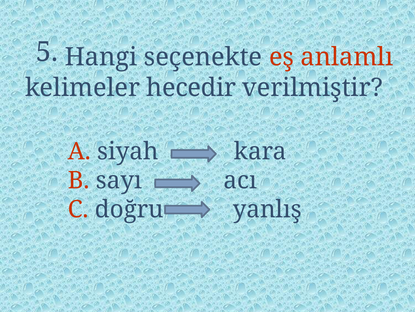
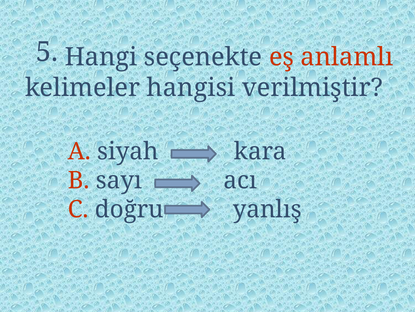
hecedir: hecedir -> hangisi
